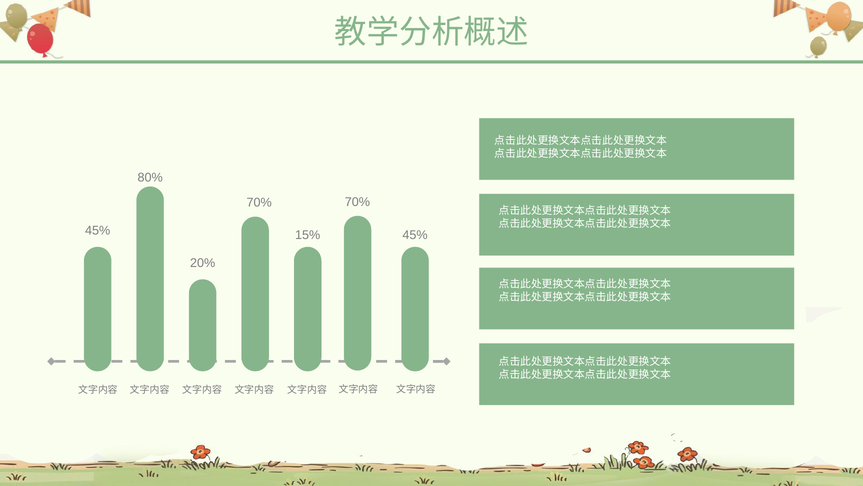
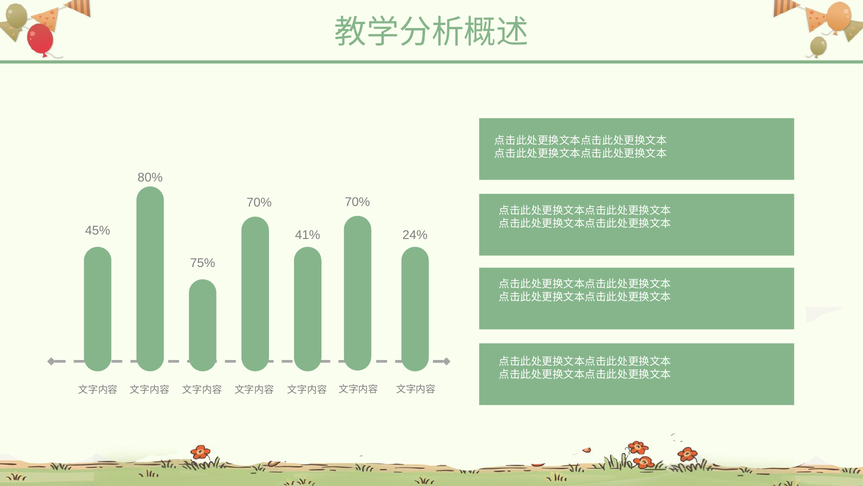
15%: 15% -> 41%
45% at (415, 235): 45% -> 24%
20%: 20% -> 75%
